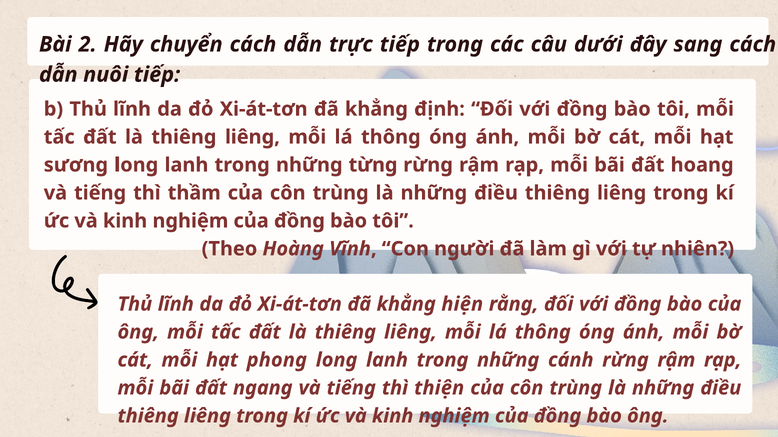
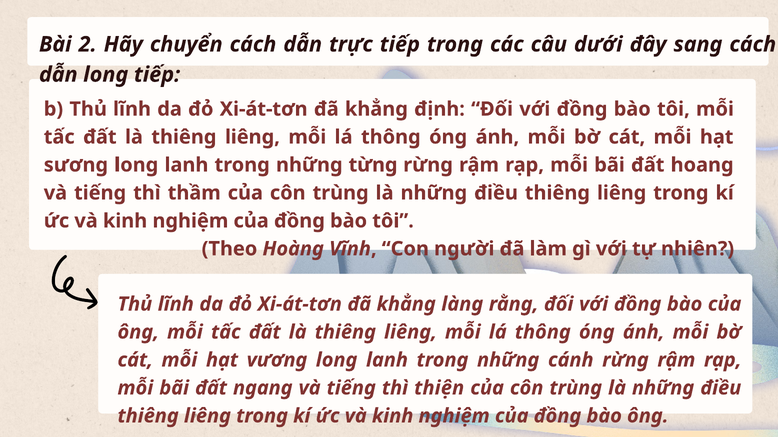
dẫn nuôi: nuôi -> long
hiện: hiện -> làng
phong: phong -> vương
